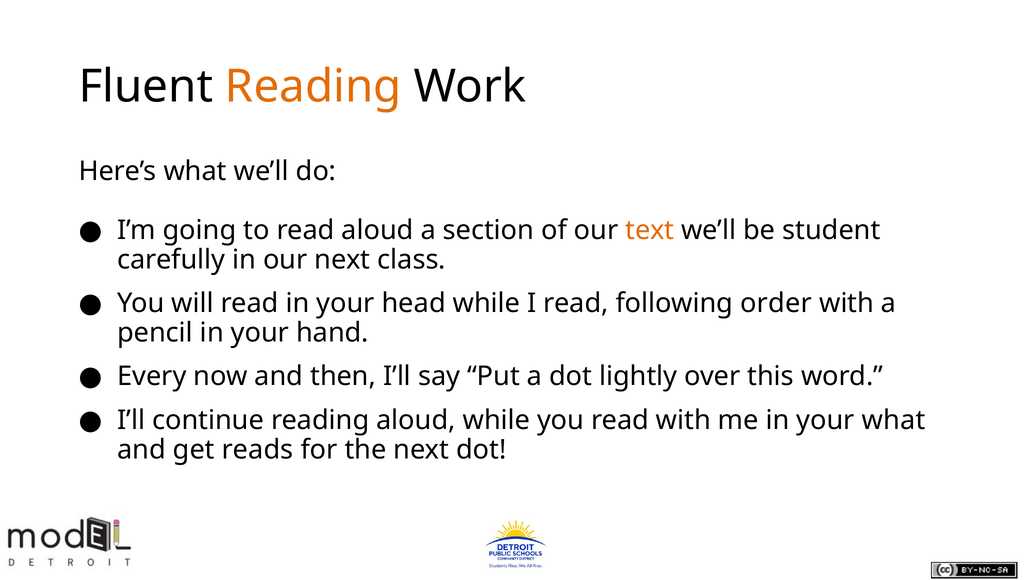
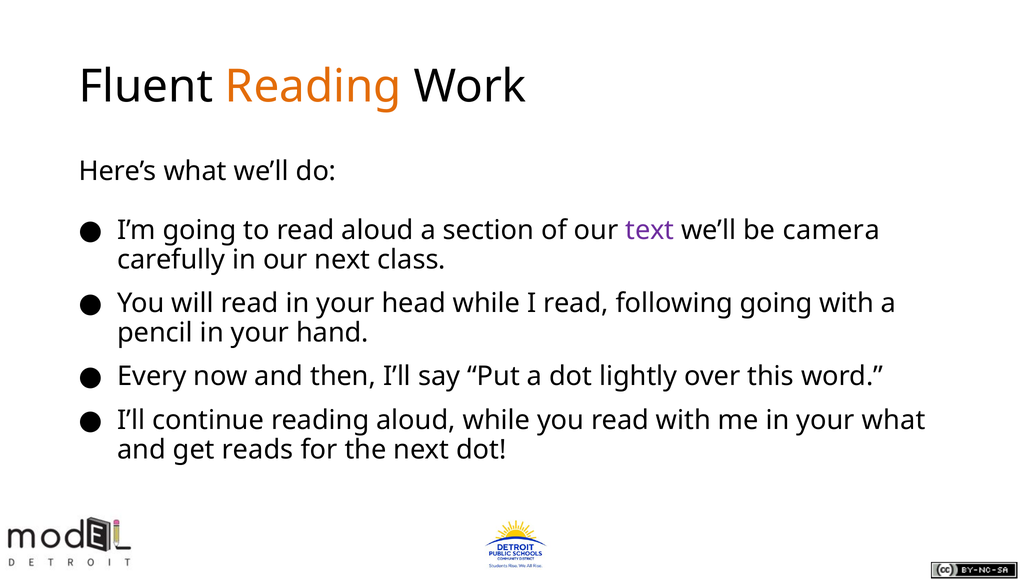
text colour: orange -> purple
student: student -> camera
following order: order -> going
